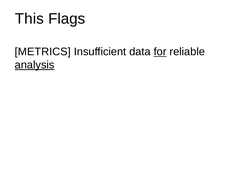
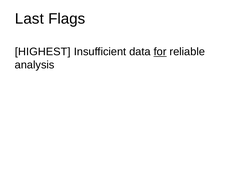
This: This -> Last
METRICS: METRICS -> HIGHEST
analysis underline: present -> none
